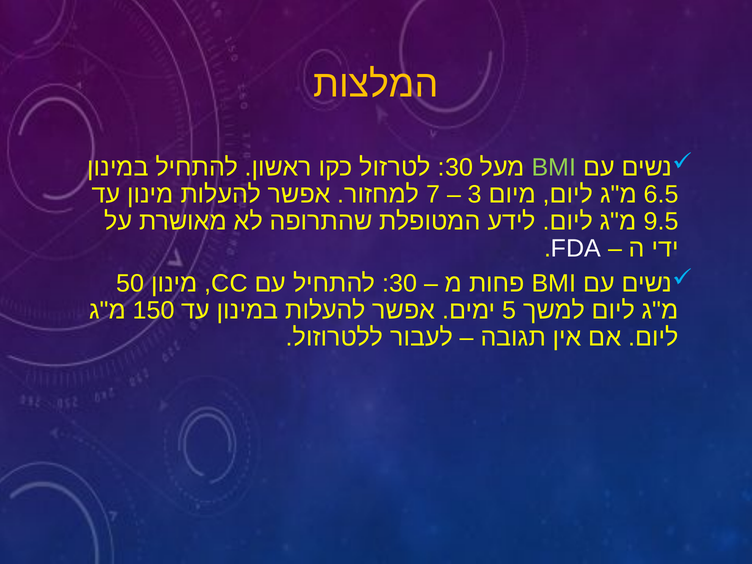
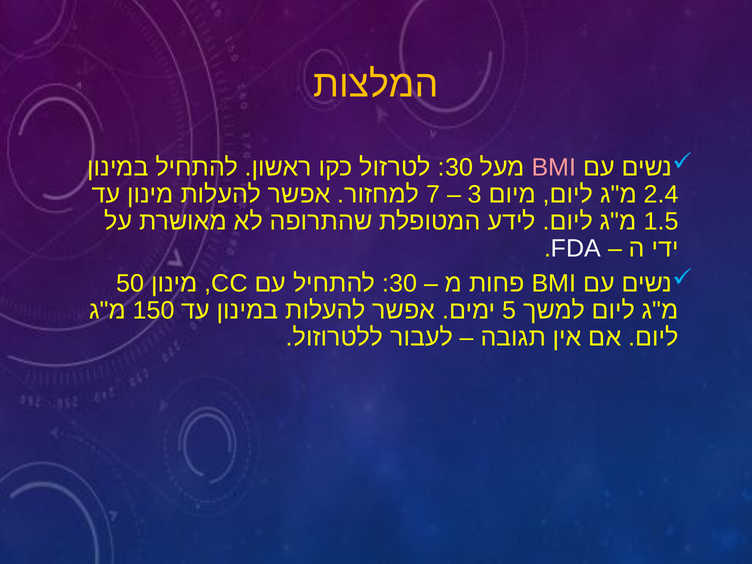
BMI at (554, 167) colour: light green -> pink
6.5: 6.5 -> 2.4
9.5: 9.5 -> 1.5
